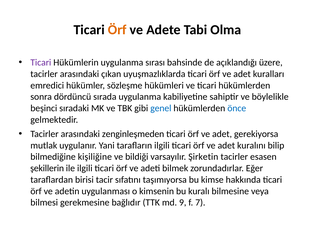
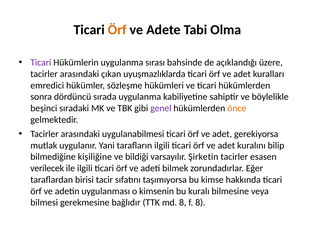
genel colour: blue -> purple
önce colour: blue -> orange
zenginleşmeden: zenginleşmeden -> uygulanabilmesi
şekillerin: şekillerin -> verilecek
md 9: 9 -> 8
f 7: 7 -> 8
